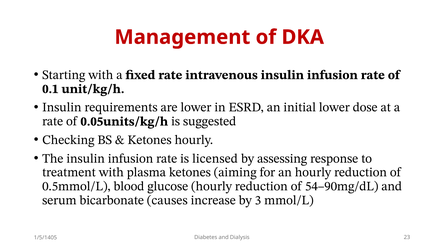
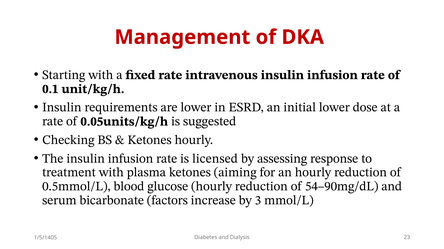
causes: causes -> factors
